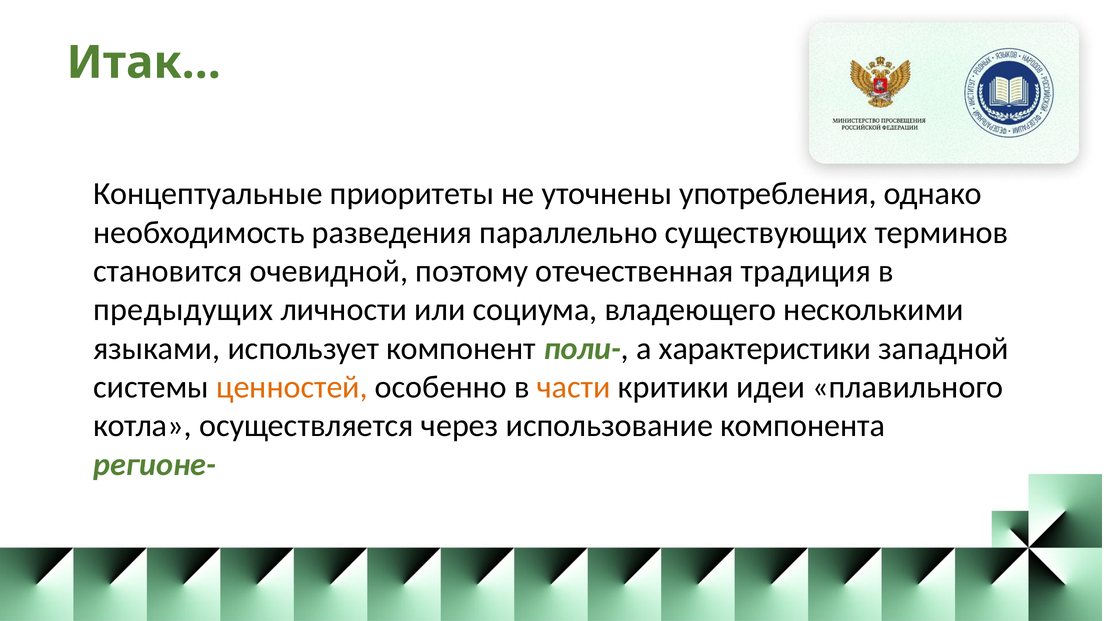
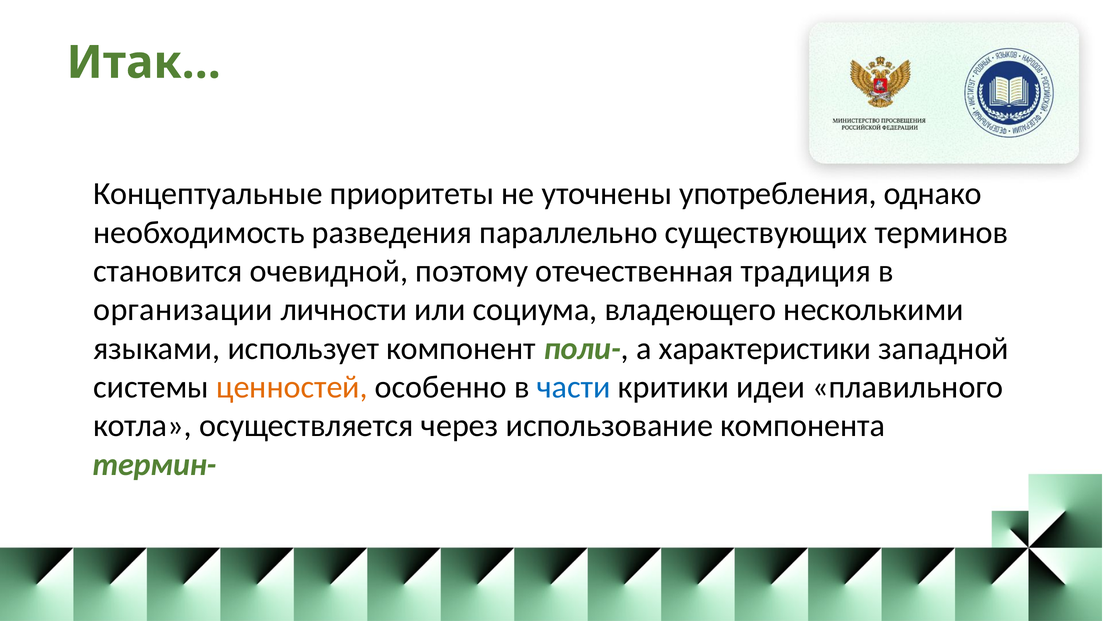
предыдущих: предыдущих -> организации
части colour: orange -> blue
регионе-: регионе- -> термин-
